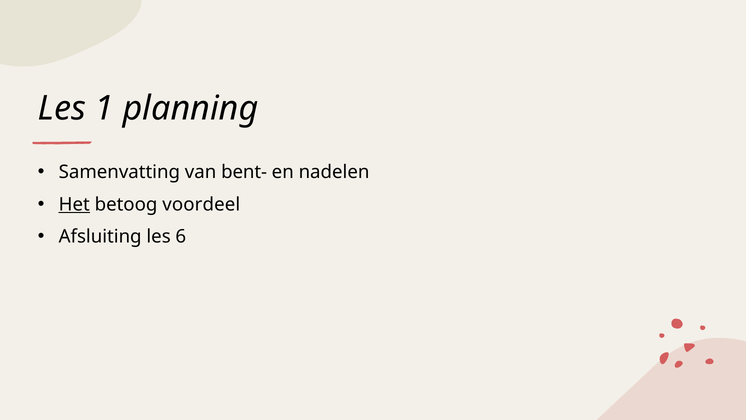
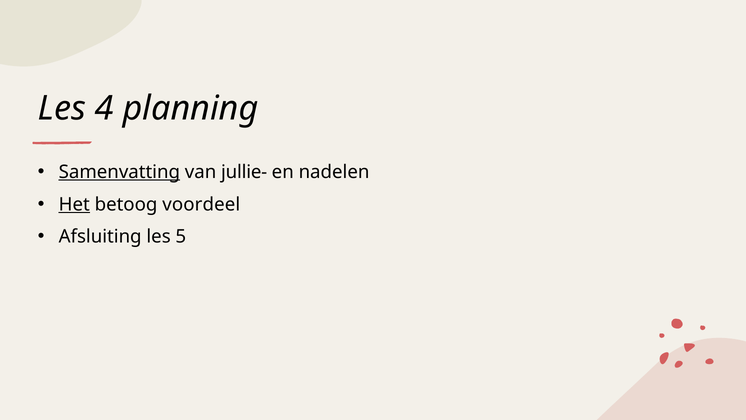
1: 1 -> 4
Samenvatting underline: none -> present
bent-: bent- -> jullie-
6: 6 -> 5
